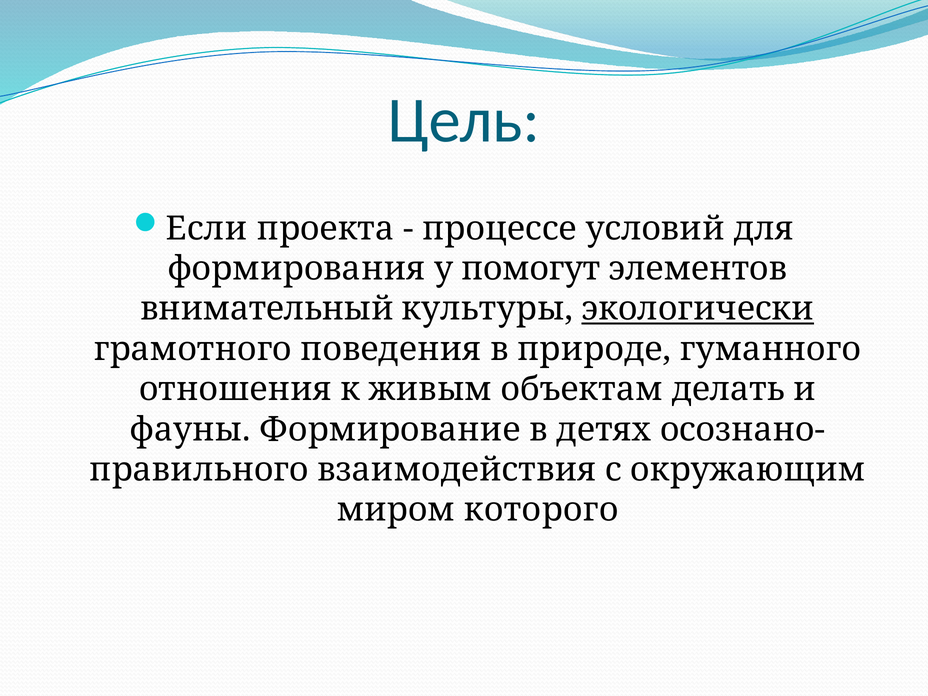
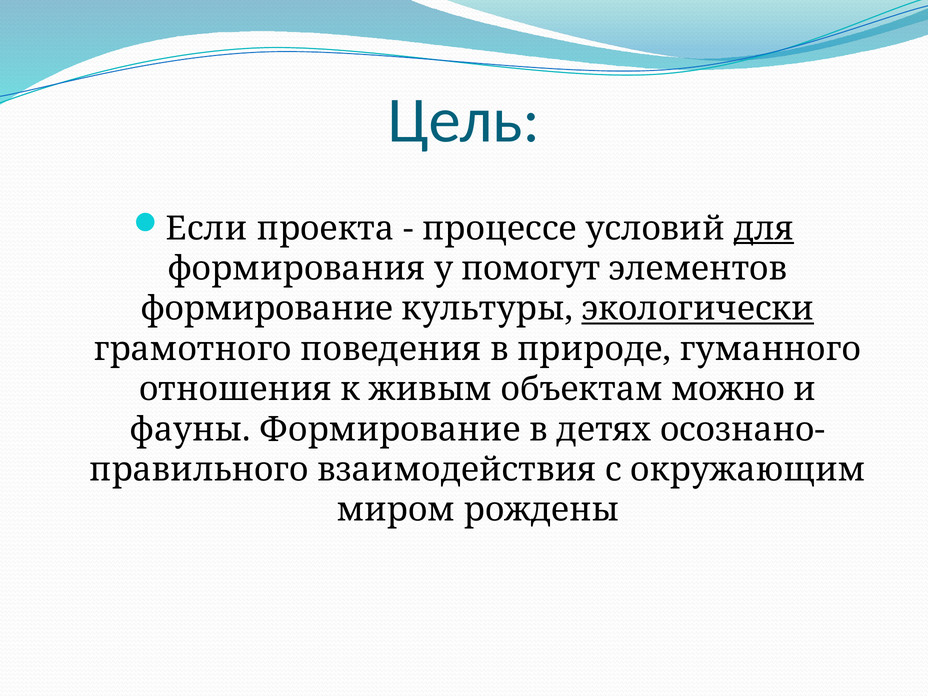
для underline: none -> present
внимательный at (267, 309): внимательный -> формирование
делать: делать -> можно
которого: которого -> рождены
